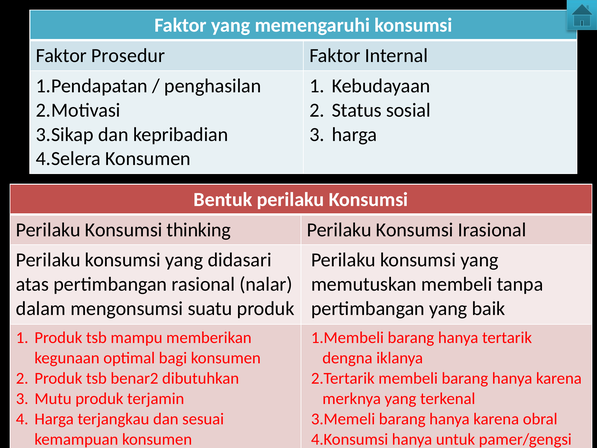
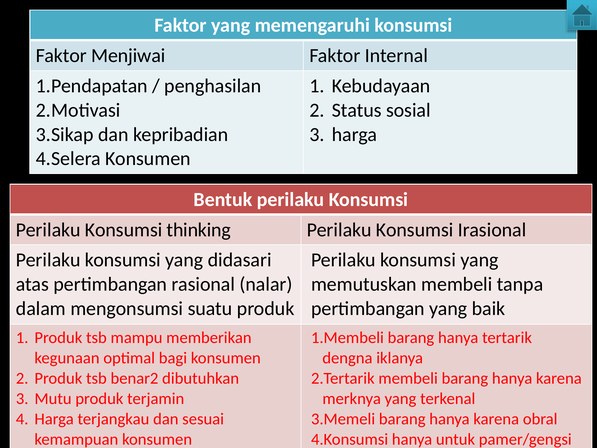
Prosedur: Prosedur -> Menjiwai
